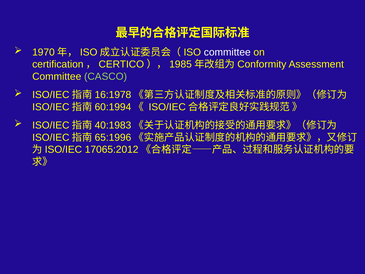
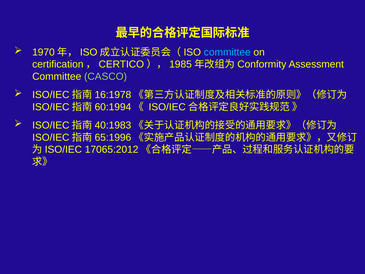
committee at (227, 52) colour: white -> light blue
